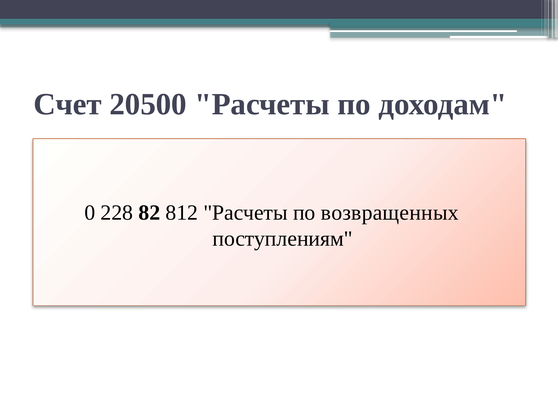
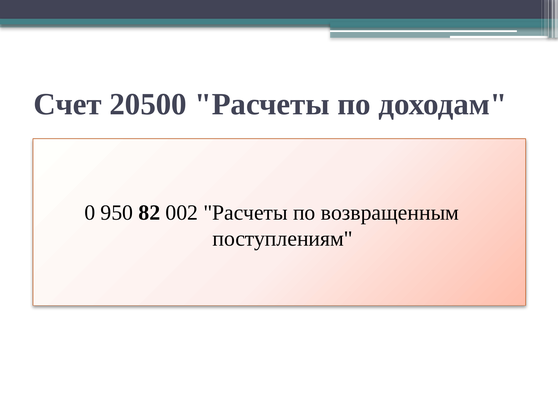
228: 228 -> 950
812: 812 -> 002
возвращенных: возвращенных -> возвращенным
